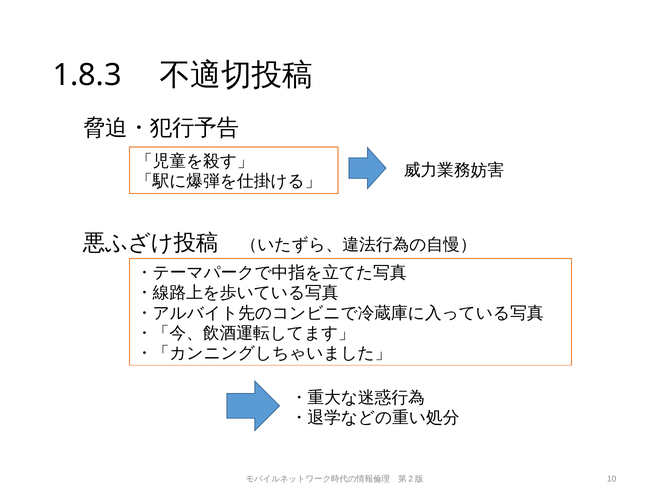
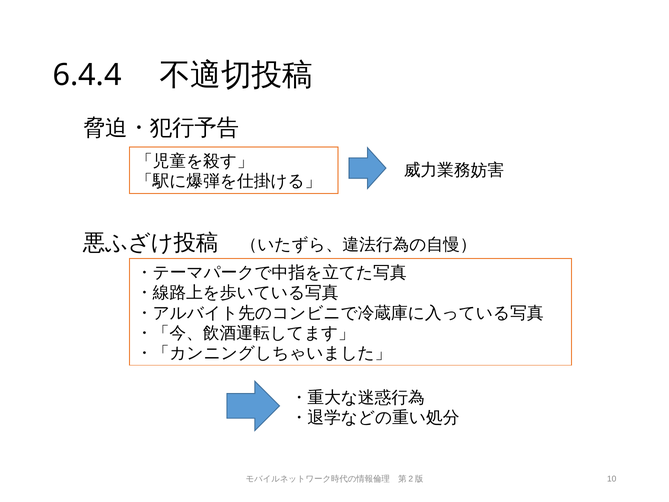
1.8.3: 1.8.3 -> 6.4.4
